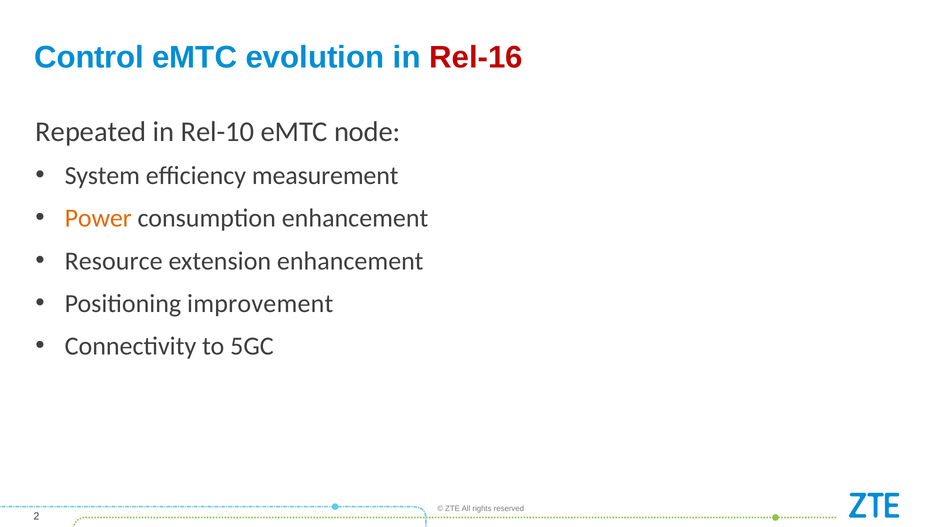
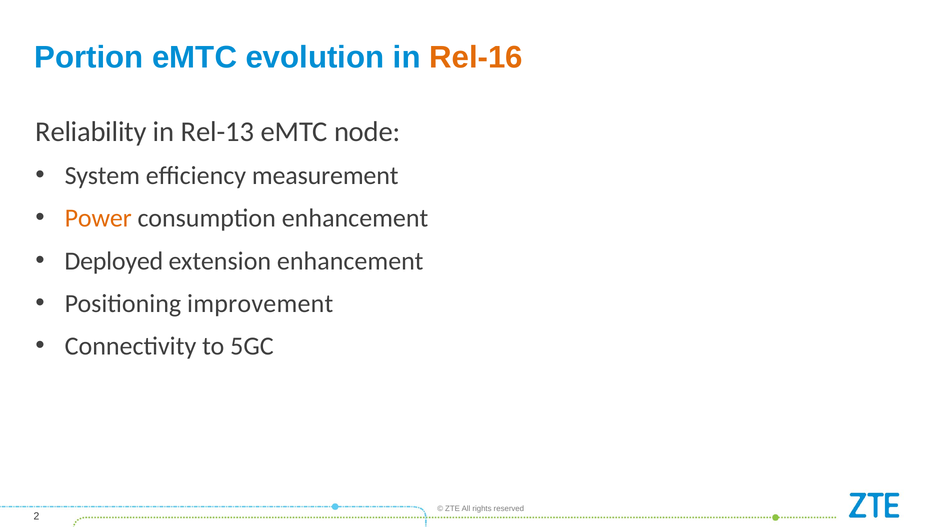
Control: Control -> Portion
Rel-16 colour: red -> orange
Repeated: Repeated -> Reliability
Rel-10: Rel-10 -> Rel-13
Resource: Resource -> Deployed
